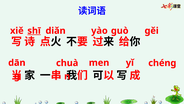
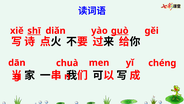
guò underline: none -> present
